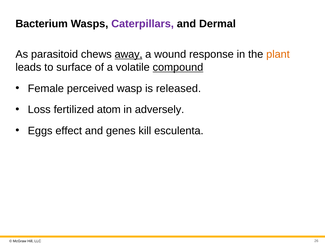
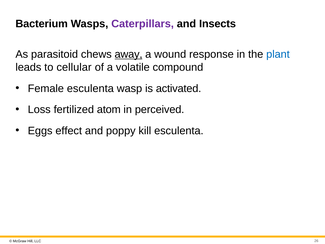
Dermal: Dermal -> Insects
plant colour: orange -> blue
surface: surface -> cellular
compound underline: present -> none
Female perceived: perceived -> esculenta
released: released -> activated
adversely: adversely -> perceived
genes: genes -> poppy
